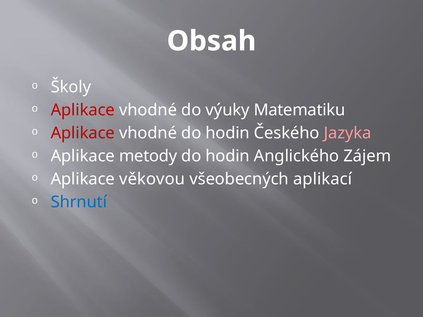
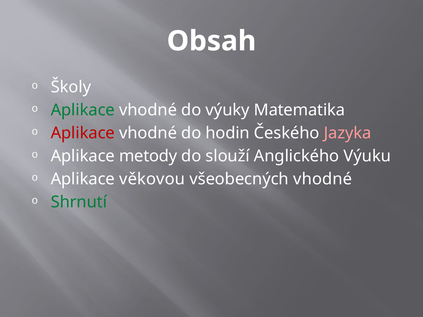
Aplikace at (83, 110) colour: red -> green
Matematiku: Matematiku -> Matematika
hodin at (228, 156): hodin -> slouží
Zájem: Zájem -> Výuku
všeobecných aplikací: aplikací -> vhodné
Shrnutí colour: blue -> green
